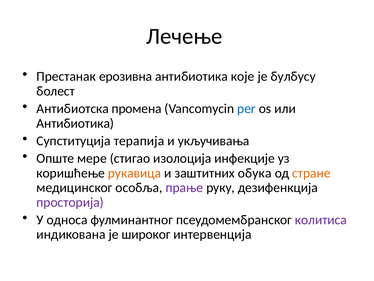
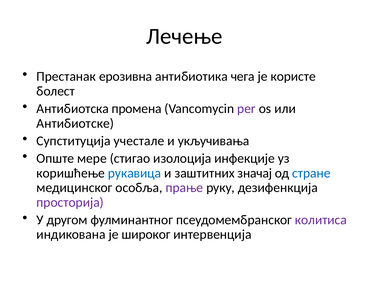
које: које -> чега
булбусу: булбусу -> користе
per colour: blue -> purple
Антибиотика at (75, 123): Антибиотика -> Антибиотске
терапија: терапија -> учестале
рукавица colour: orange -> blue
обука: обука -> значај
стране colour: orange -> blue
односа: односа -> другом
